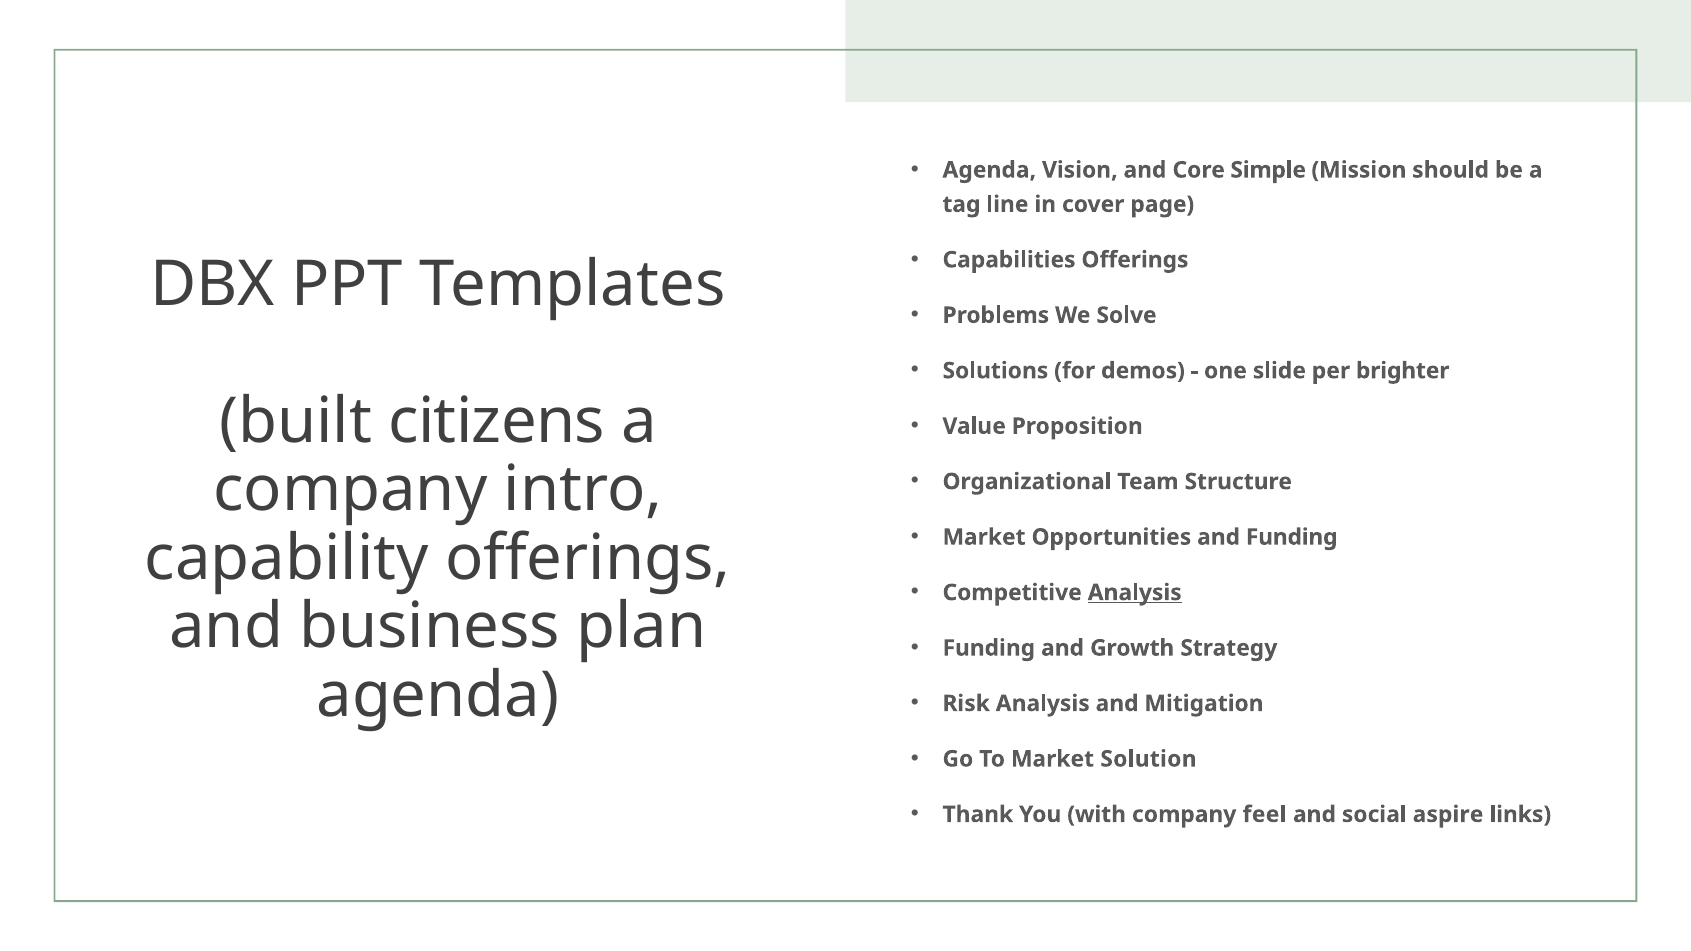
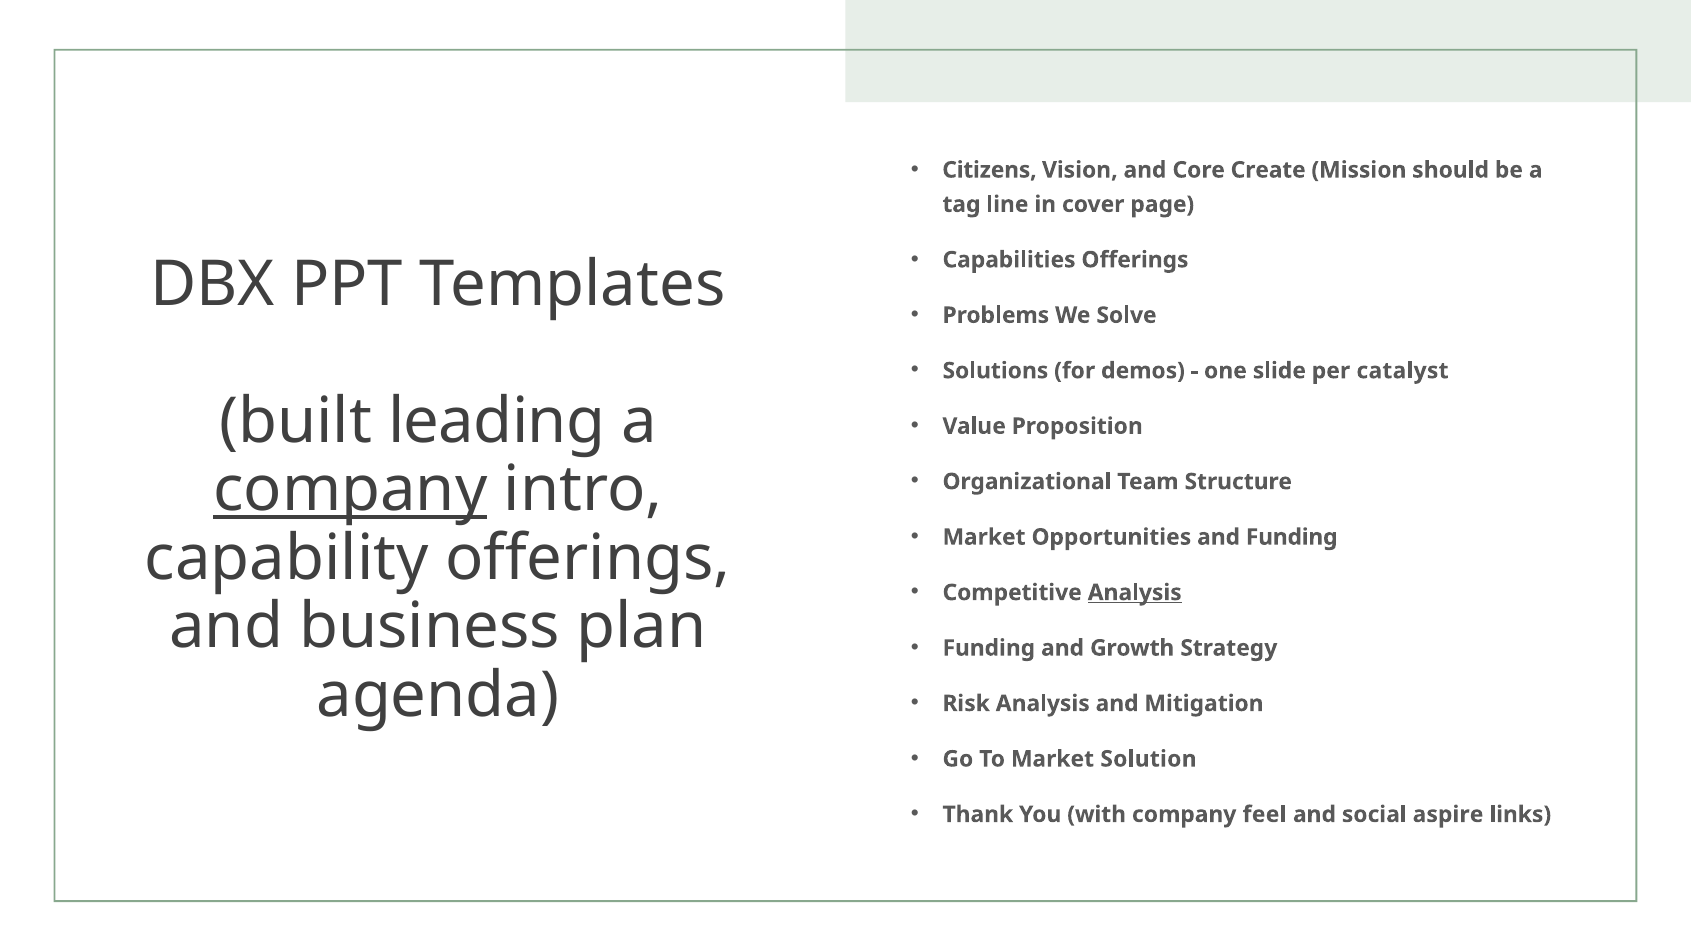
Agenda at (989, 170): Agenda -> Citizens
Simple: Simple -> Create
brighter: brighter -> catalyst
citizens: citizens -> leading
company at (350, 490) underline: none -> present
